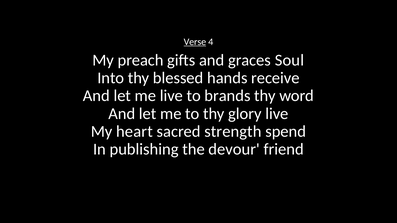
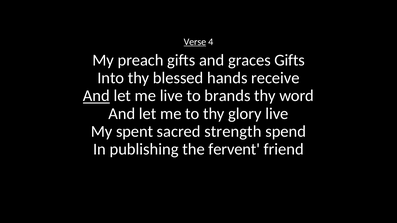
graces Soul: Soul -> Gifts
And at (96, 96) underline: none -> present
heart: heart -> spent
devour: devour -> fervent
